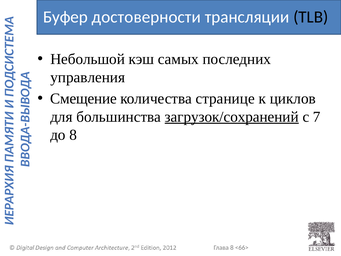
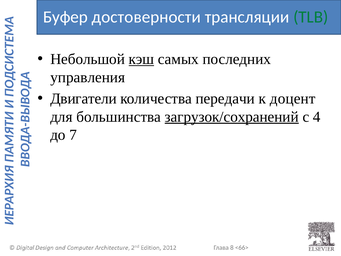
TLB colour: black -> green
кэш underline: none -> present
Смещение: Смещение -> Двигатели
странице: странице -> передачи
циклов: циклов -> доцент
7: 7 -> 4
до 8: 8 -> 7
